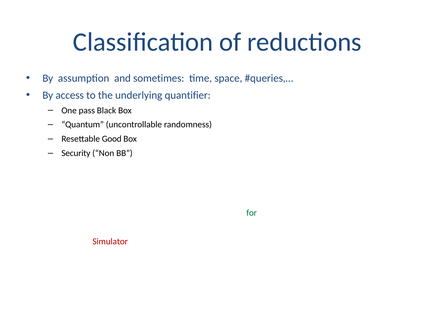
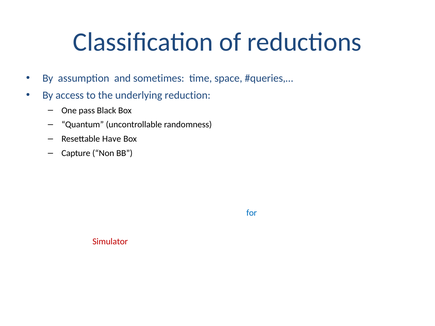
underlying quantifier: quantifier -> reduction
Good: Good -> Have
Security at (76, 153): Security -> Capture
for colour: green -> blue
